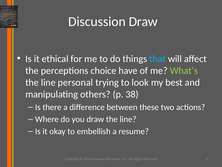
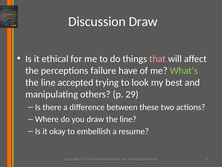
that colour: light blue -> pink
choice: choice -> failure
personal: personal -> accepted
38: 38 -> 29
